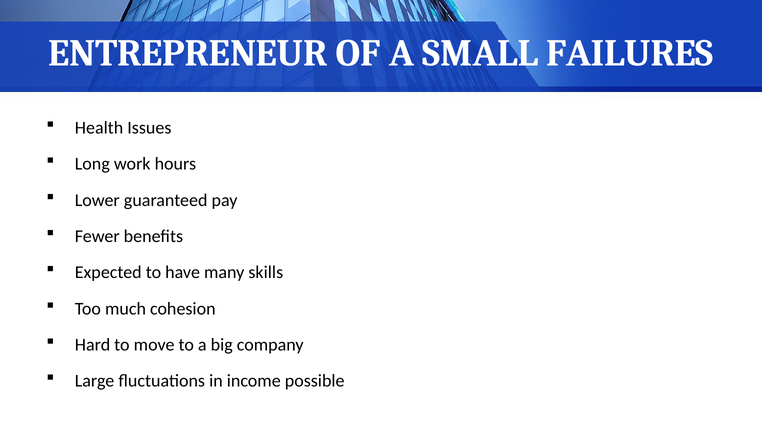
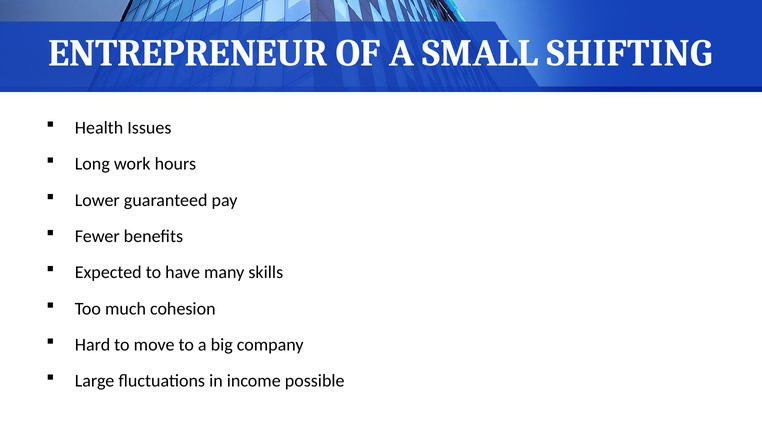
FAILURES: FAILURES -> SHIFTING
